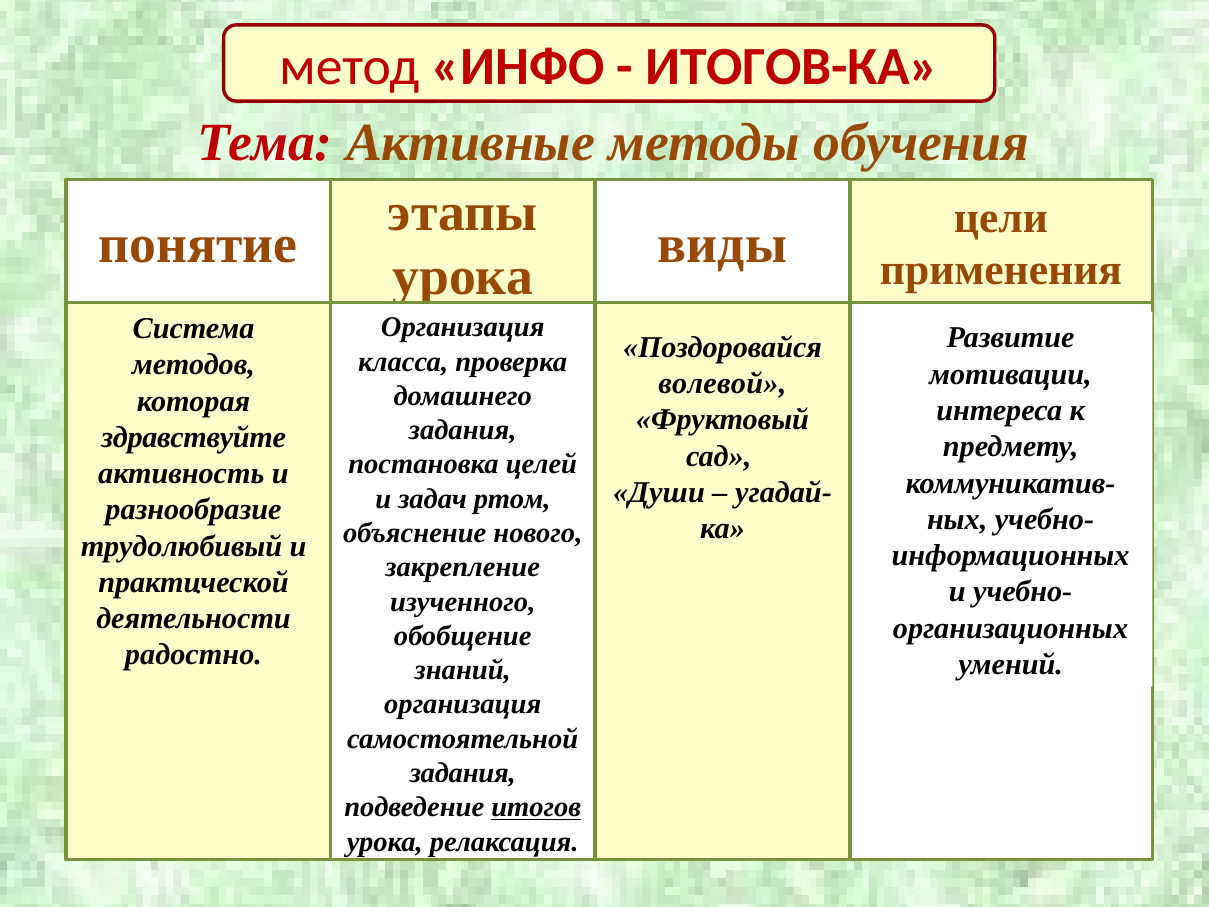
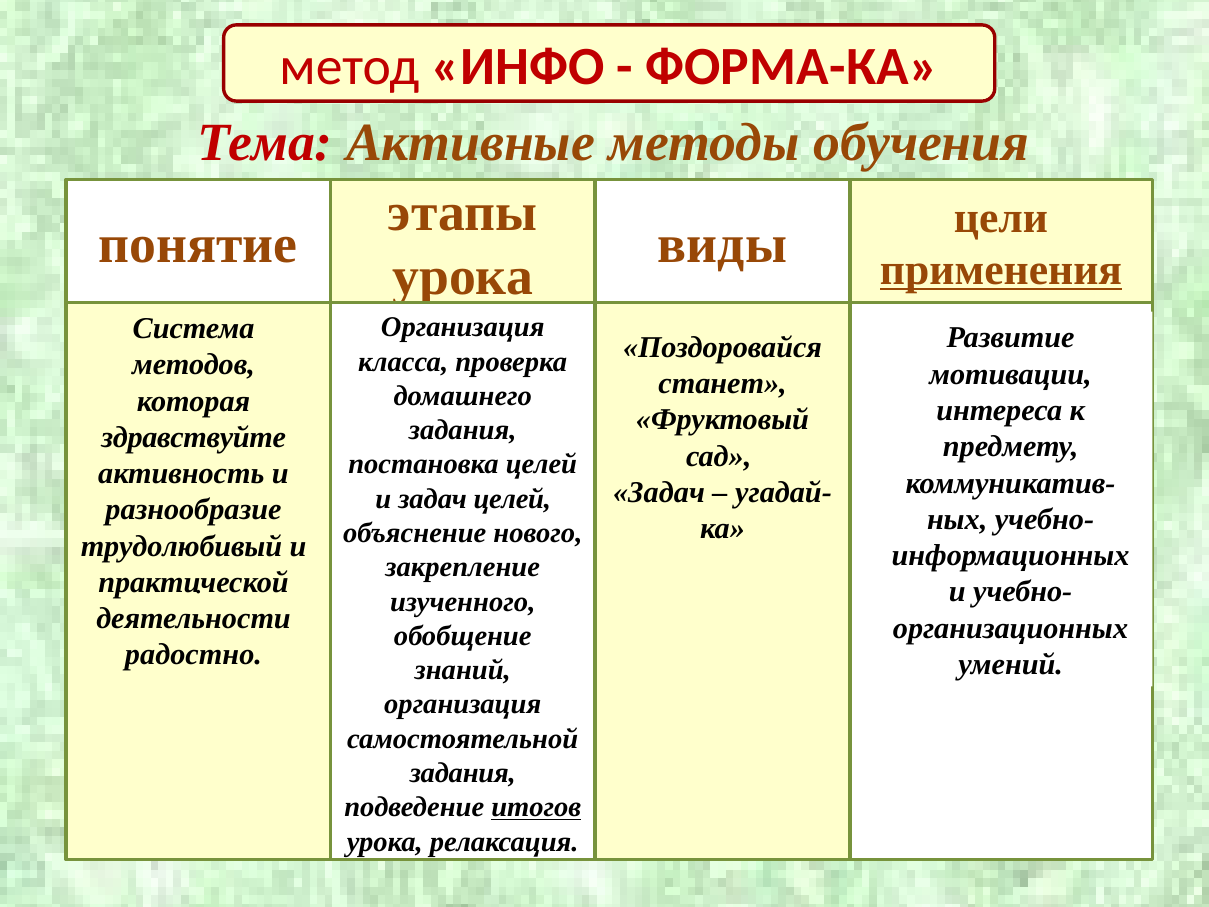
ИТОГОВ-КА: ИТОГОВ-КА -> ФОРМА-КА
применения underline: none -> present
волевой: волевой -> станет
Души at (659, 492): Души -> Задач
задач ртом: ртом -> целей
